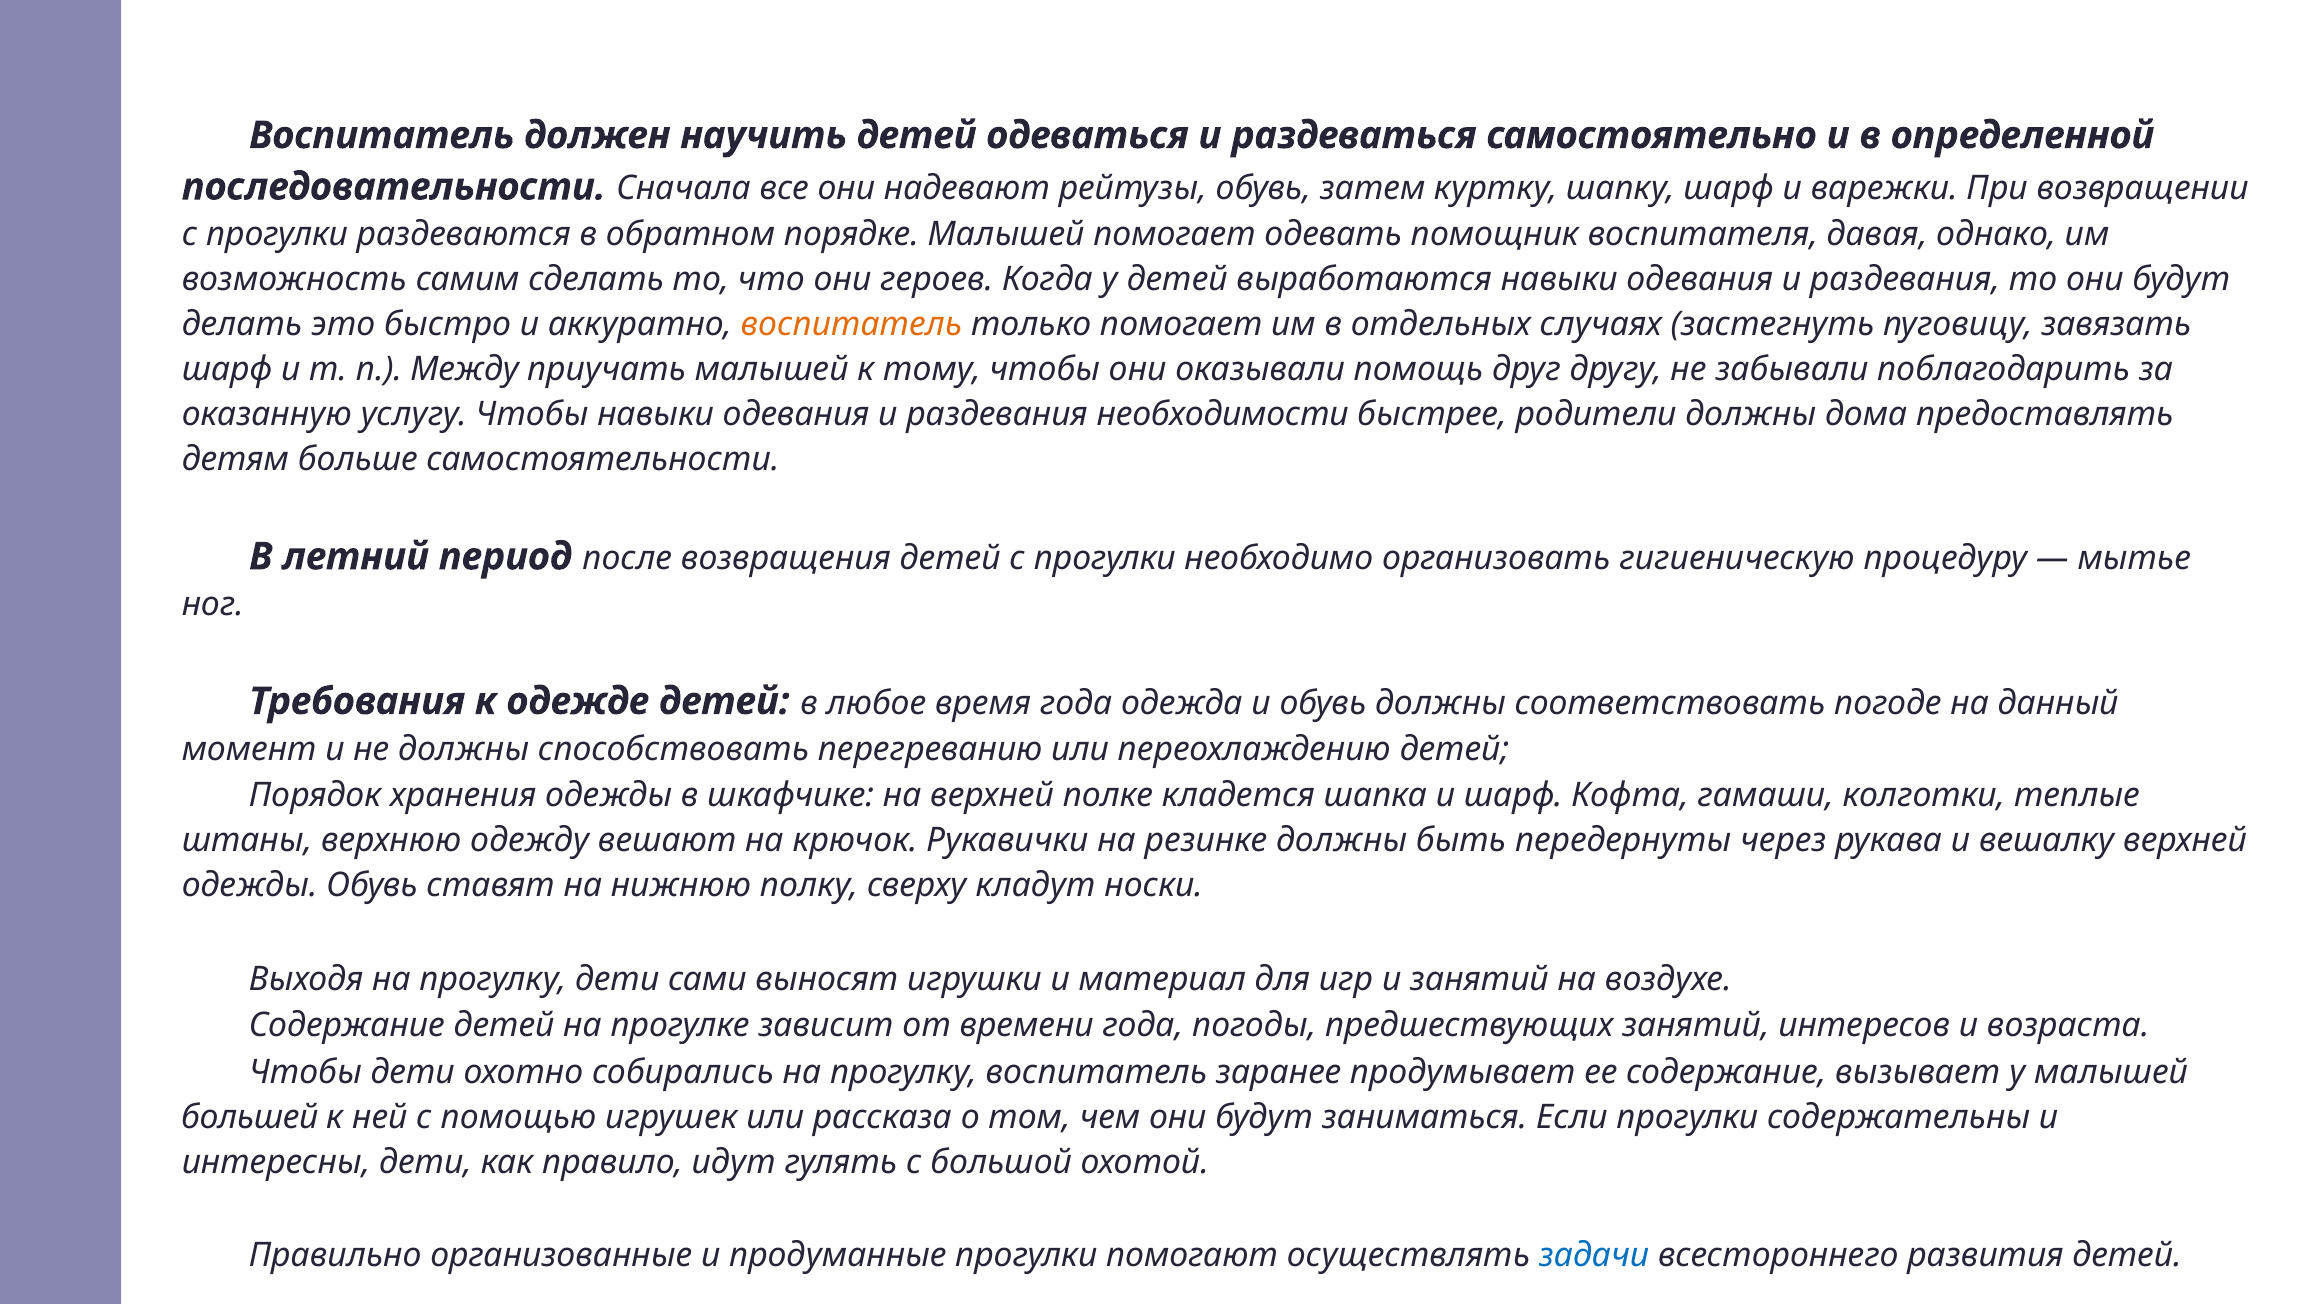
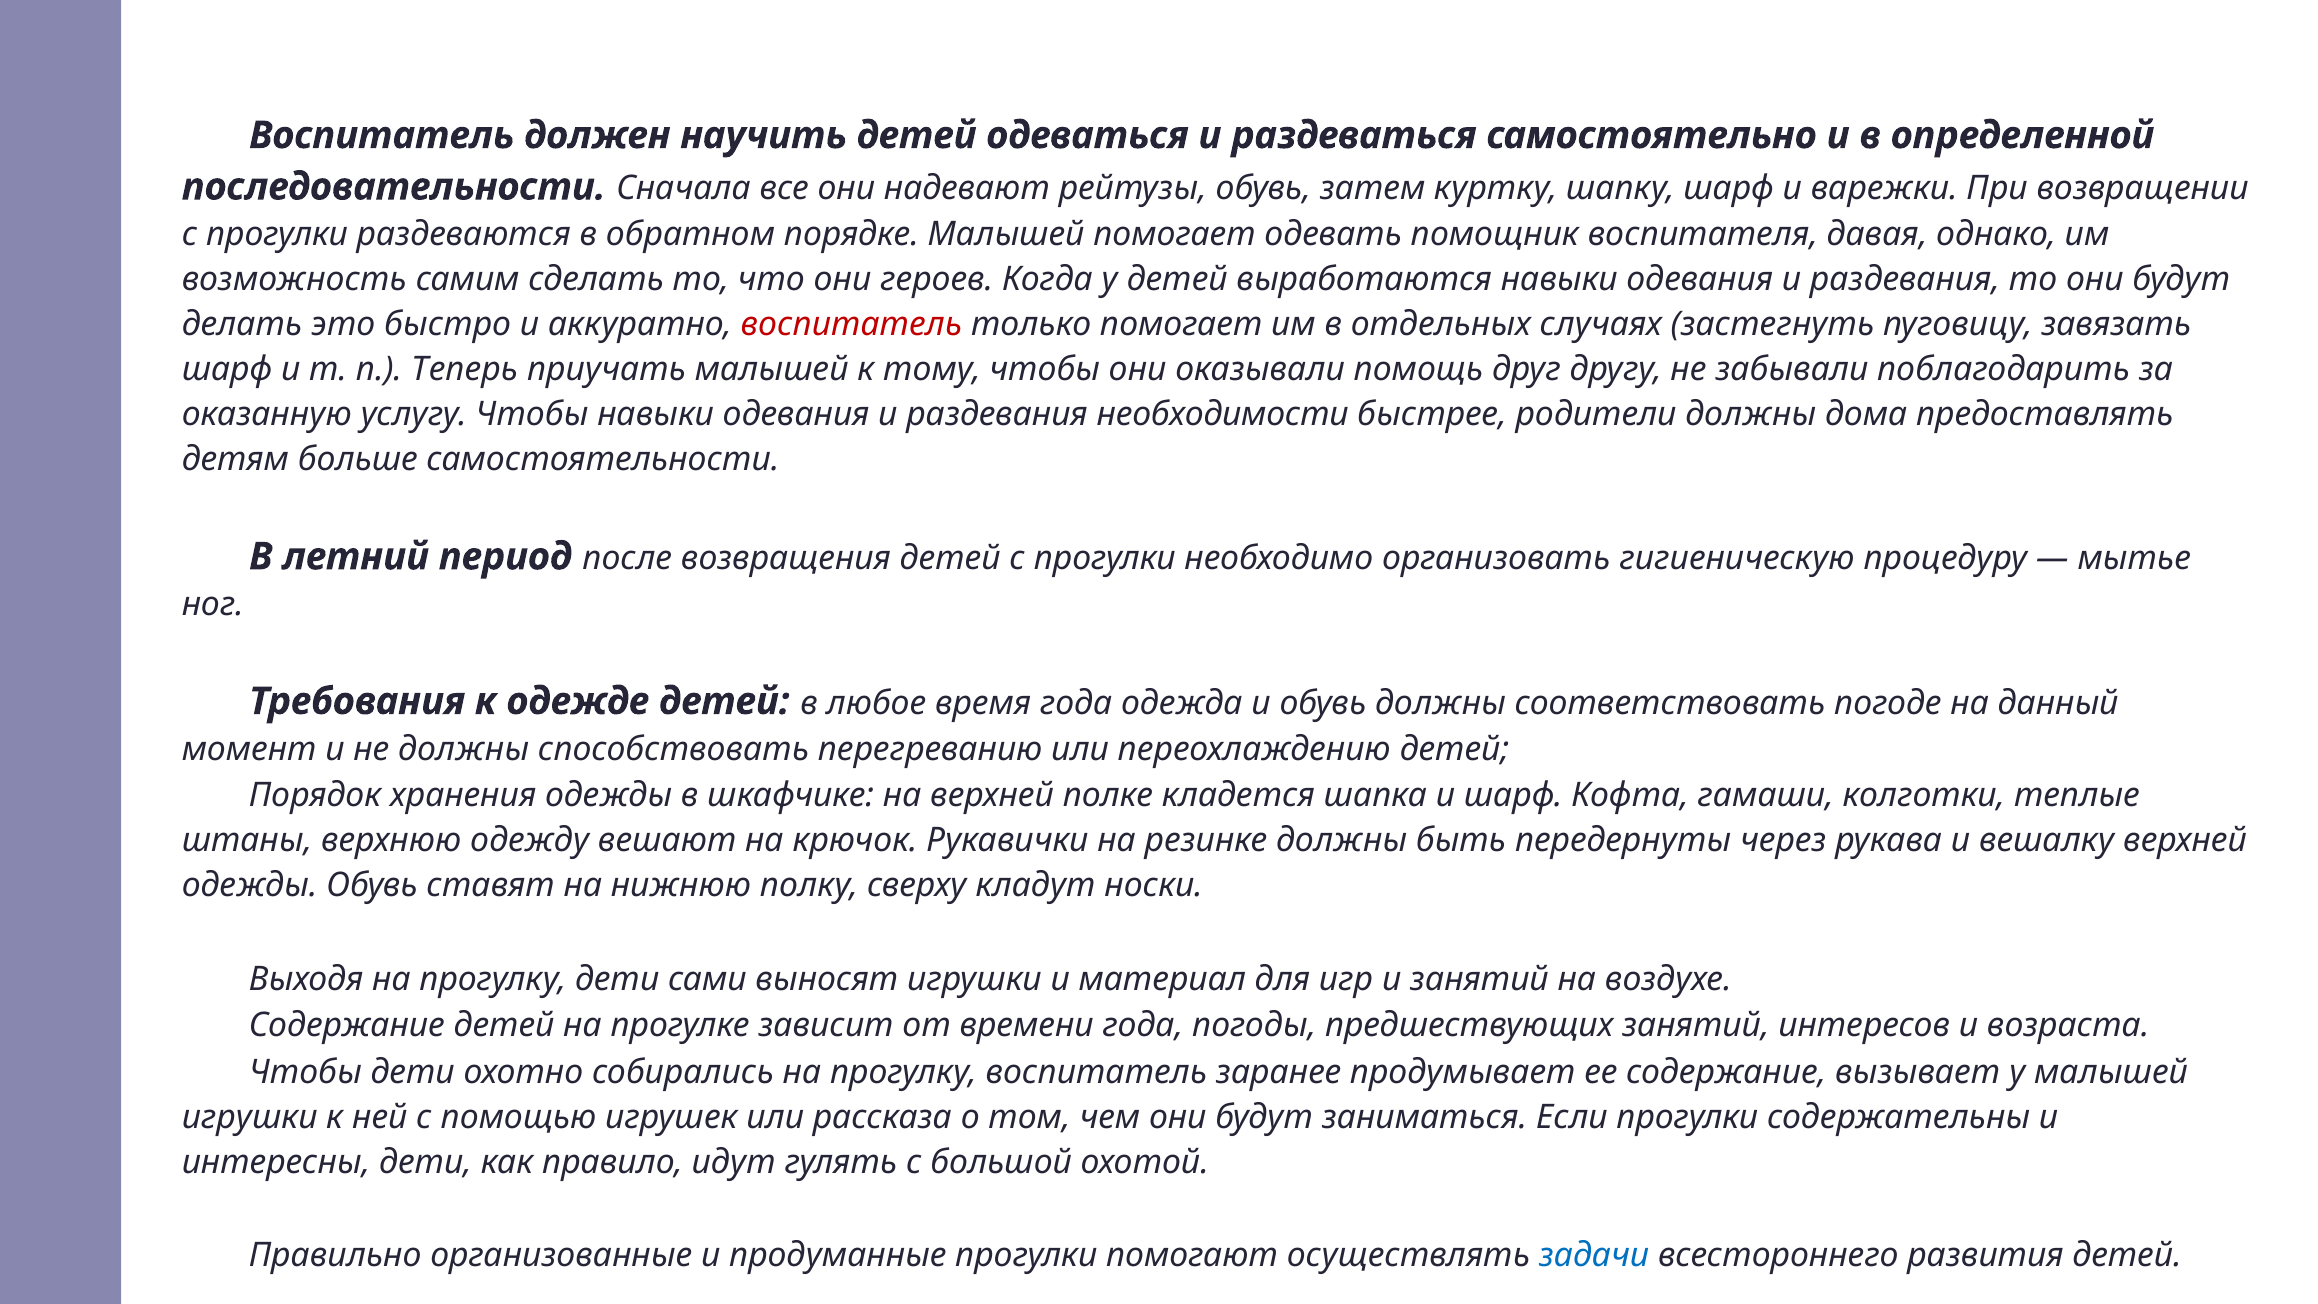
воспитатель at (851, 324) colour: orange -> red
Между: Между -> Теперь
большей at (250, 1117): большей -> игрушки
